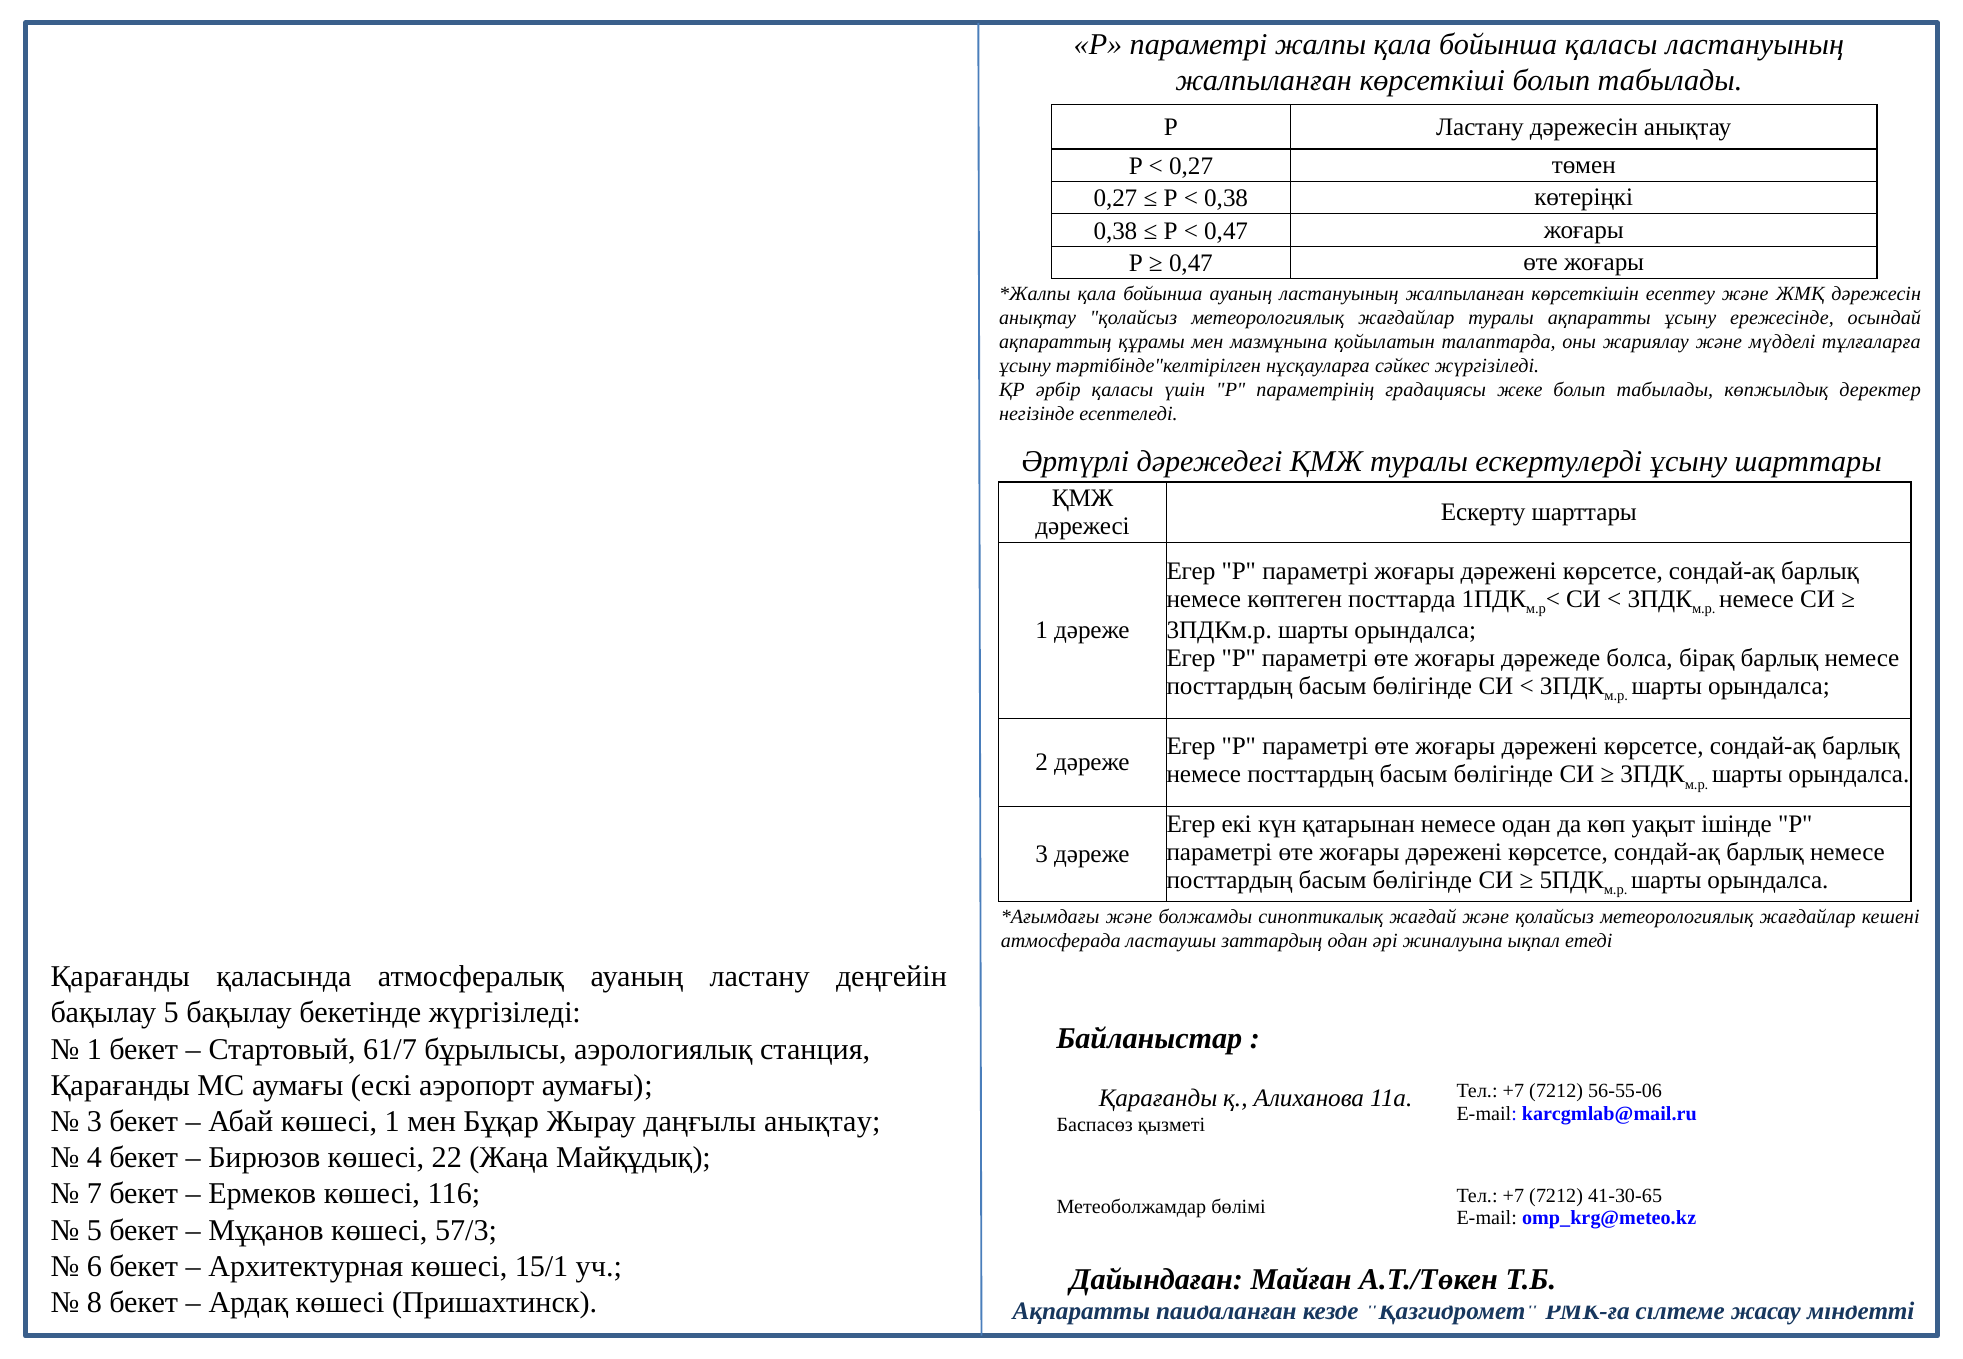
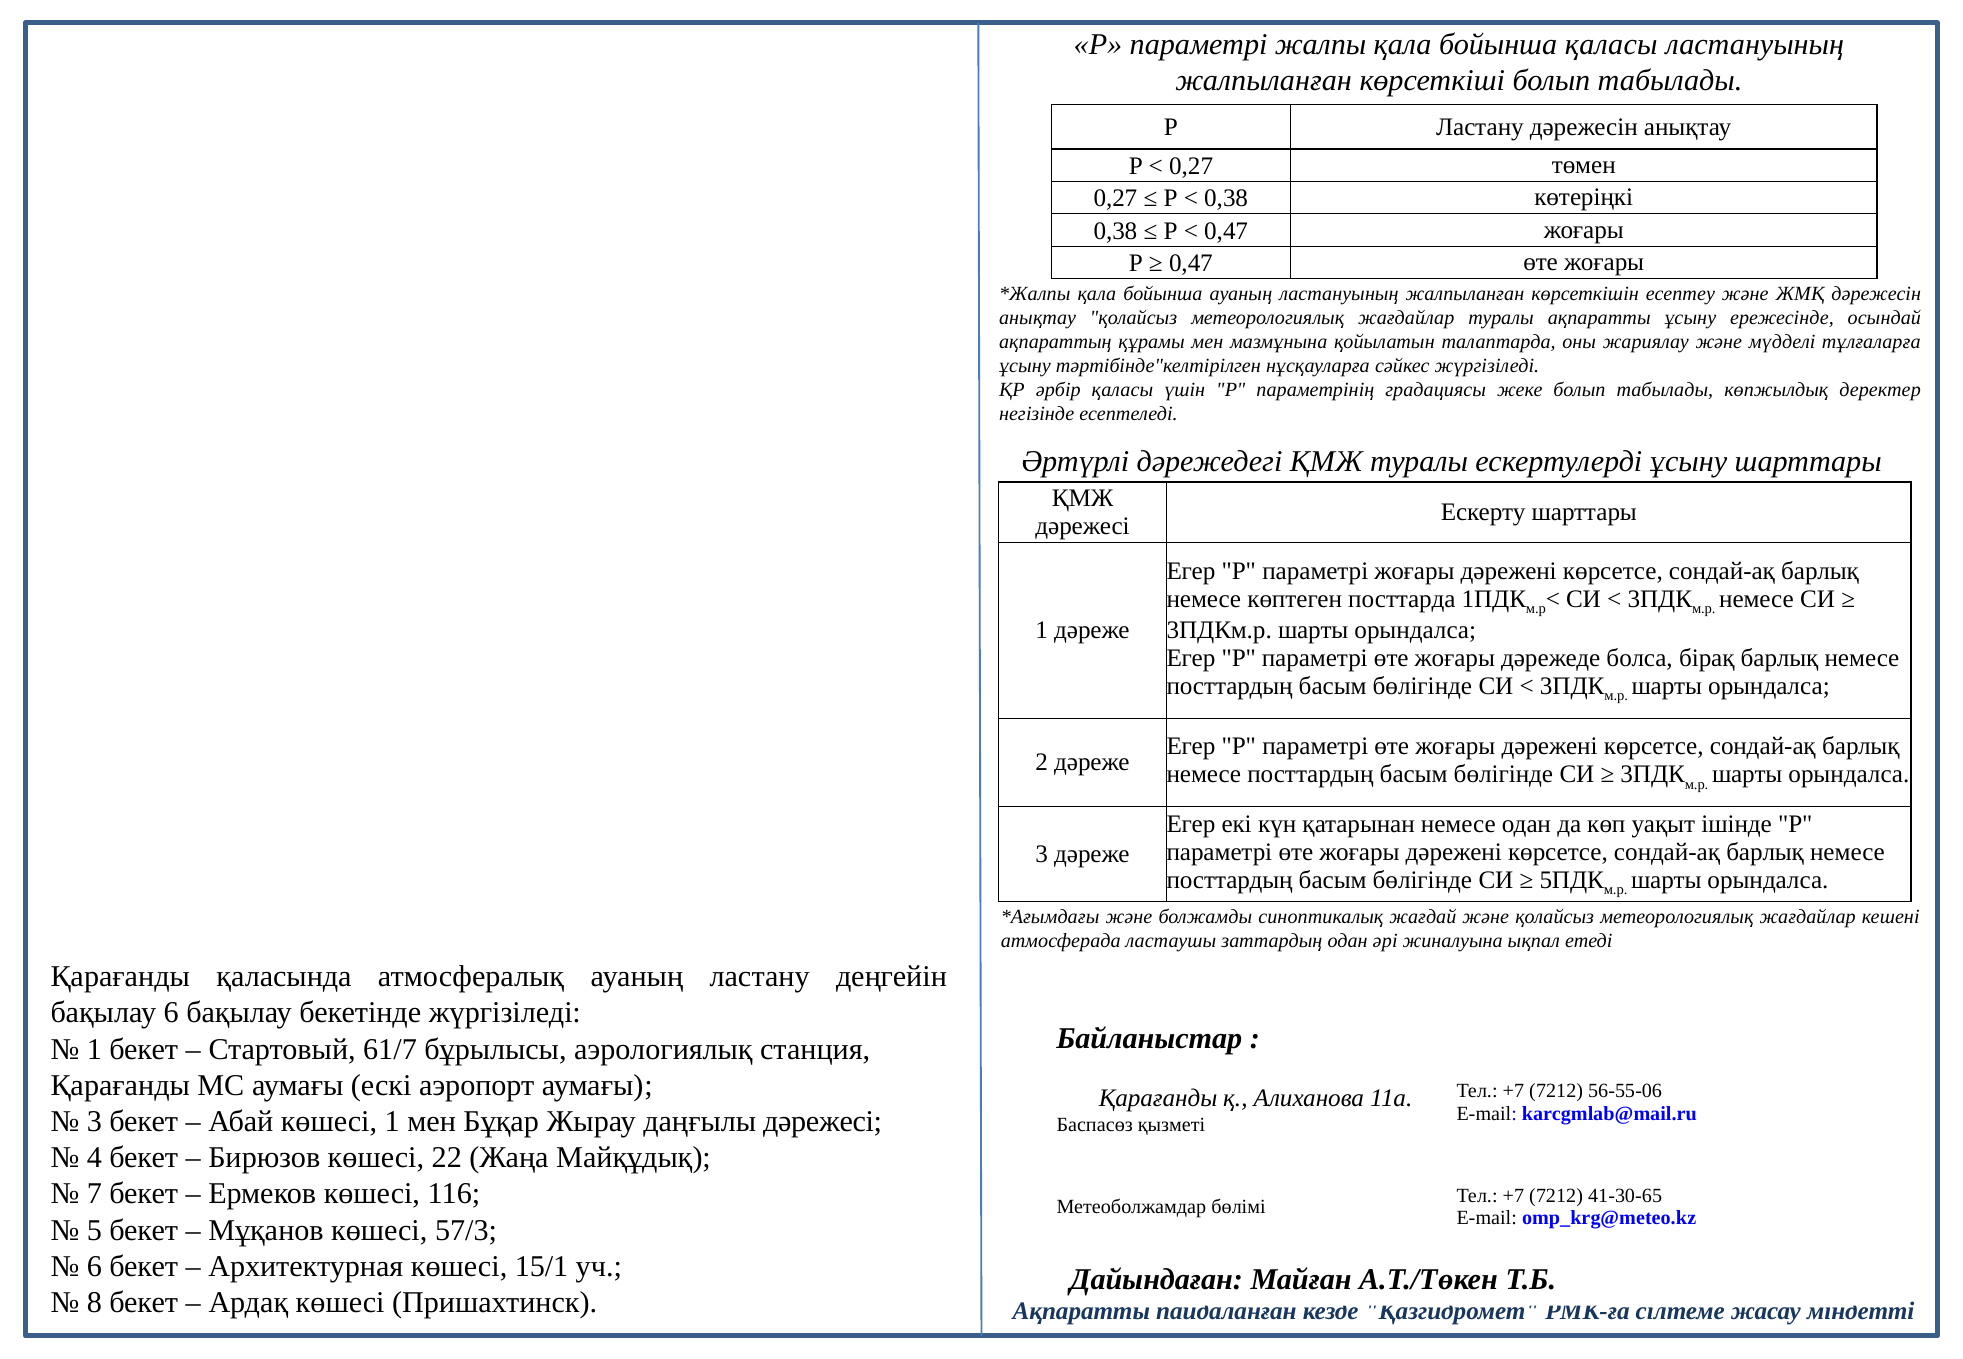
бақылау 5: 5 -> 6
даңғылы анықтау: анықтау -> дәрежесі
